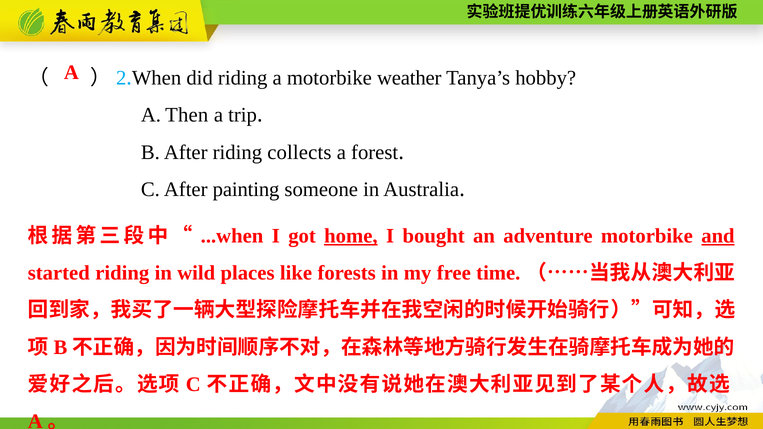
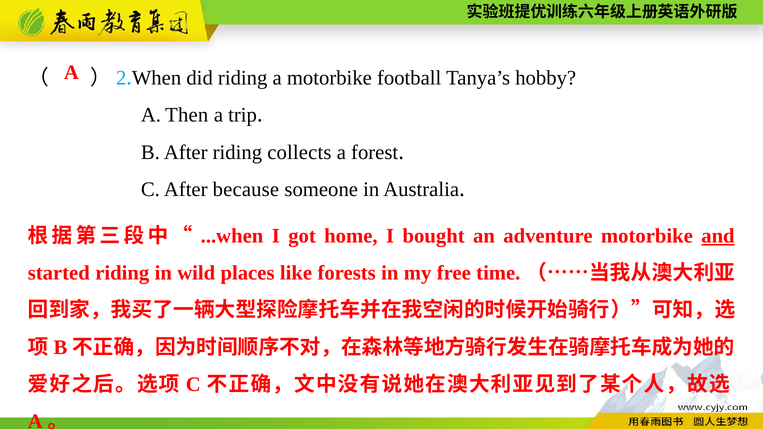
weather: weather -> football
painting: painting -> because
home underline: present -> none
